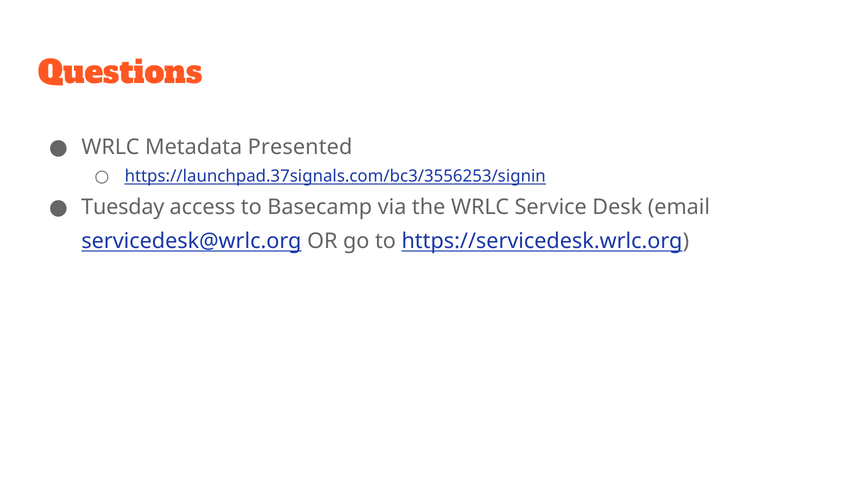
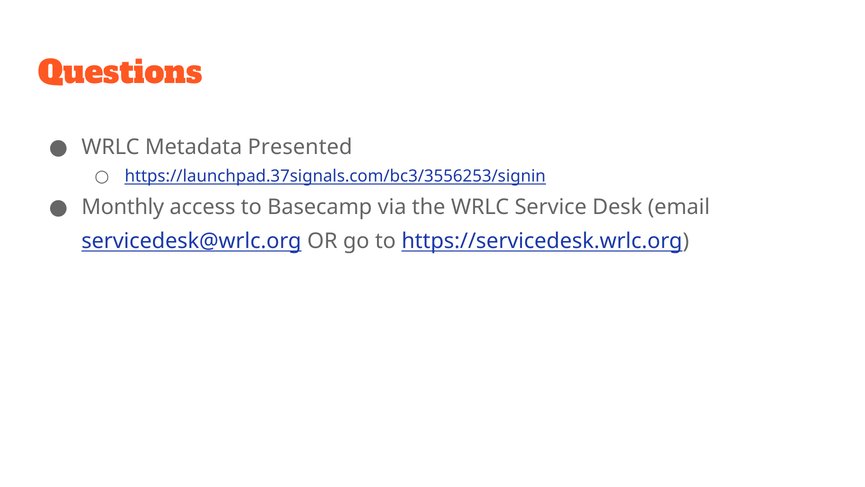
Tuesday: Tuesday -> Monthly
